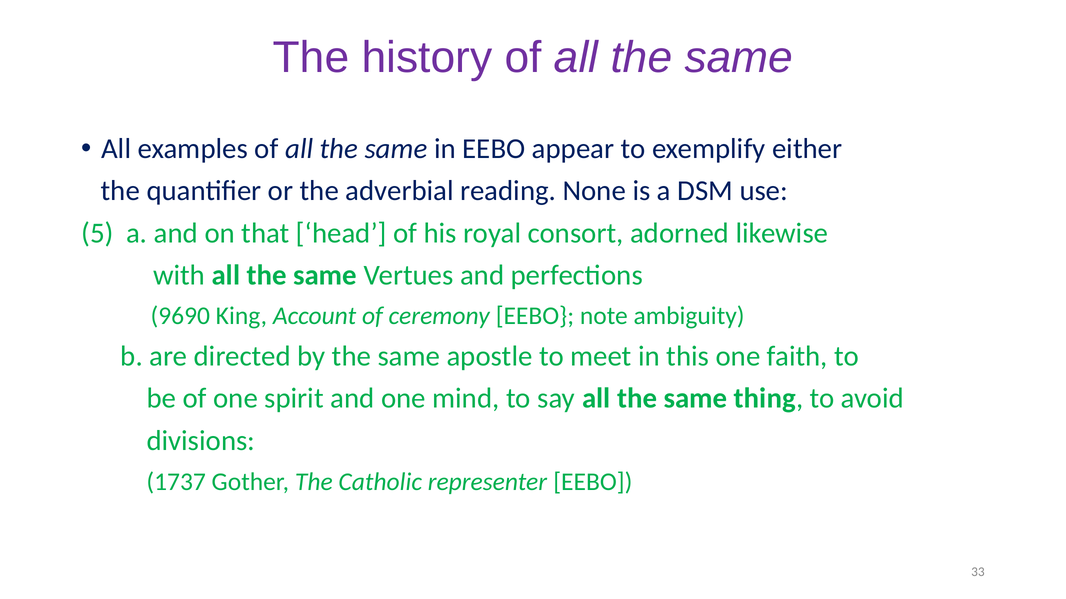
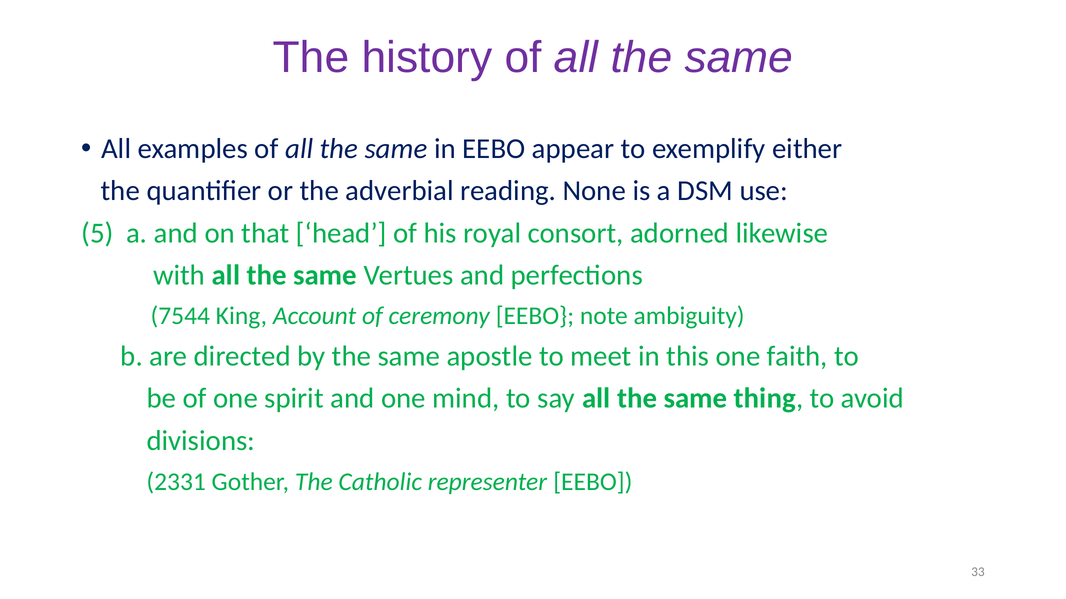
9690: 9690 -> 7544
1737: 1737 -> 2331
